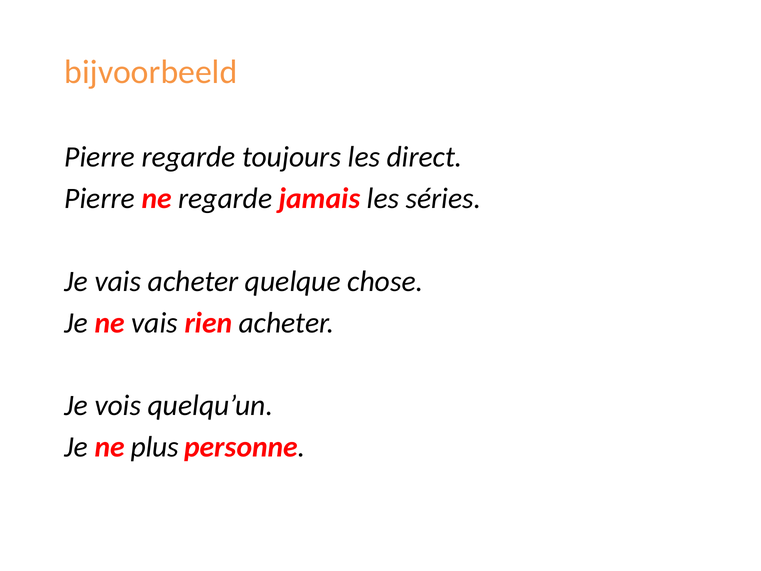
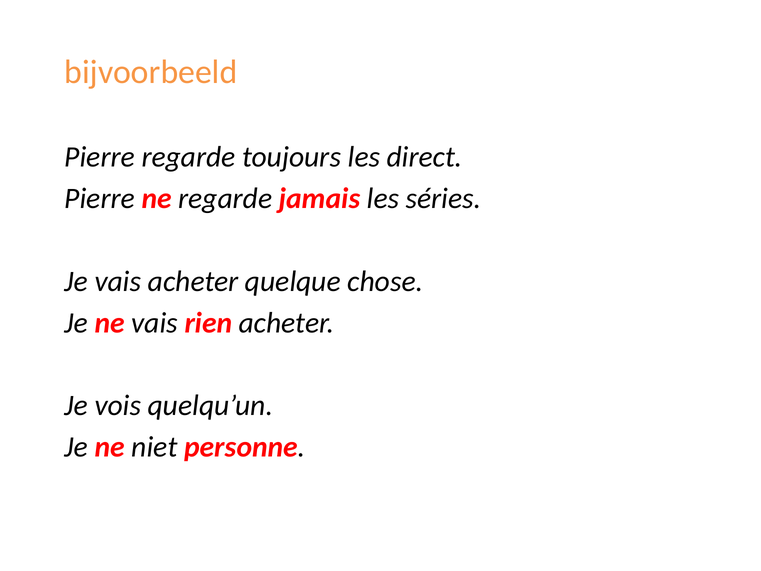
plus: plus -> niet
